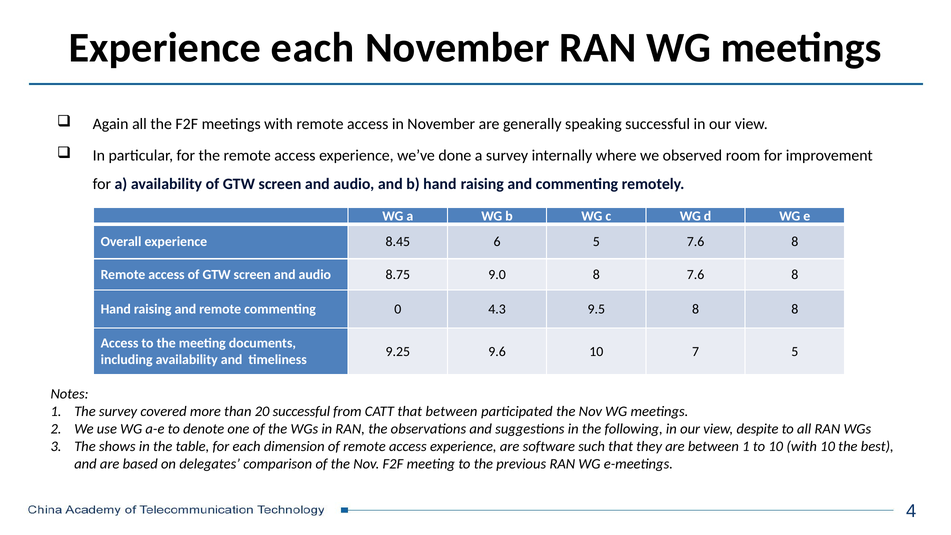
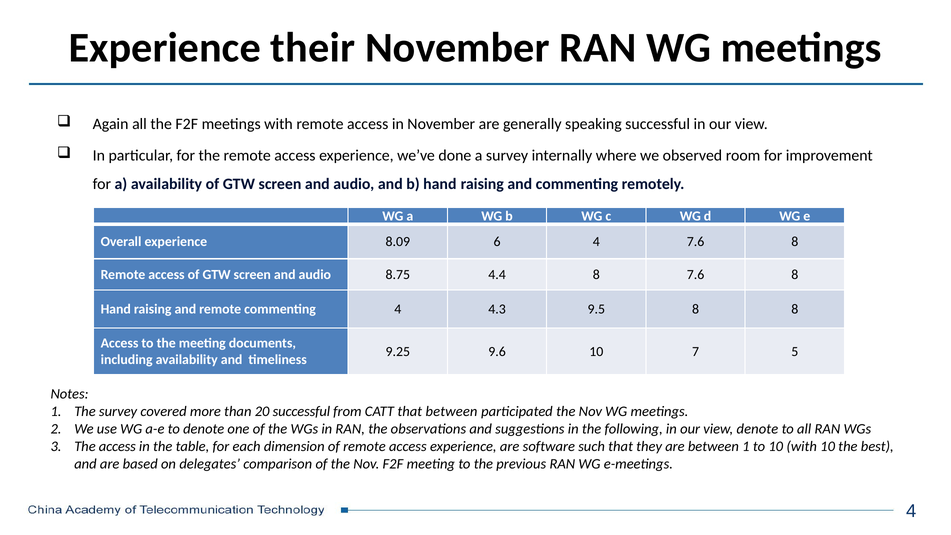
Experience each: each -> their
8.45: 8.45 -> 8.09
6 5: 5 -> 4
9.0: 9.0 -> 4.4
commenting 0: 0 -> 4
view despite: despite -> denote
The shows: shows -> access
